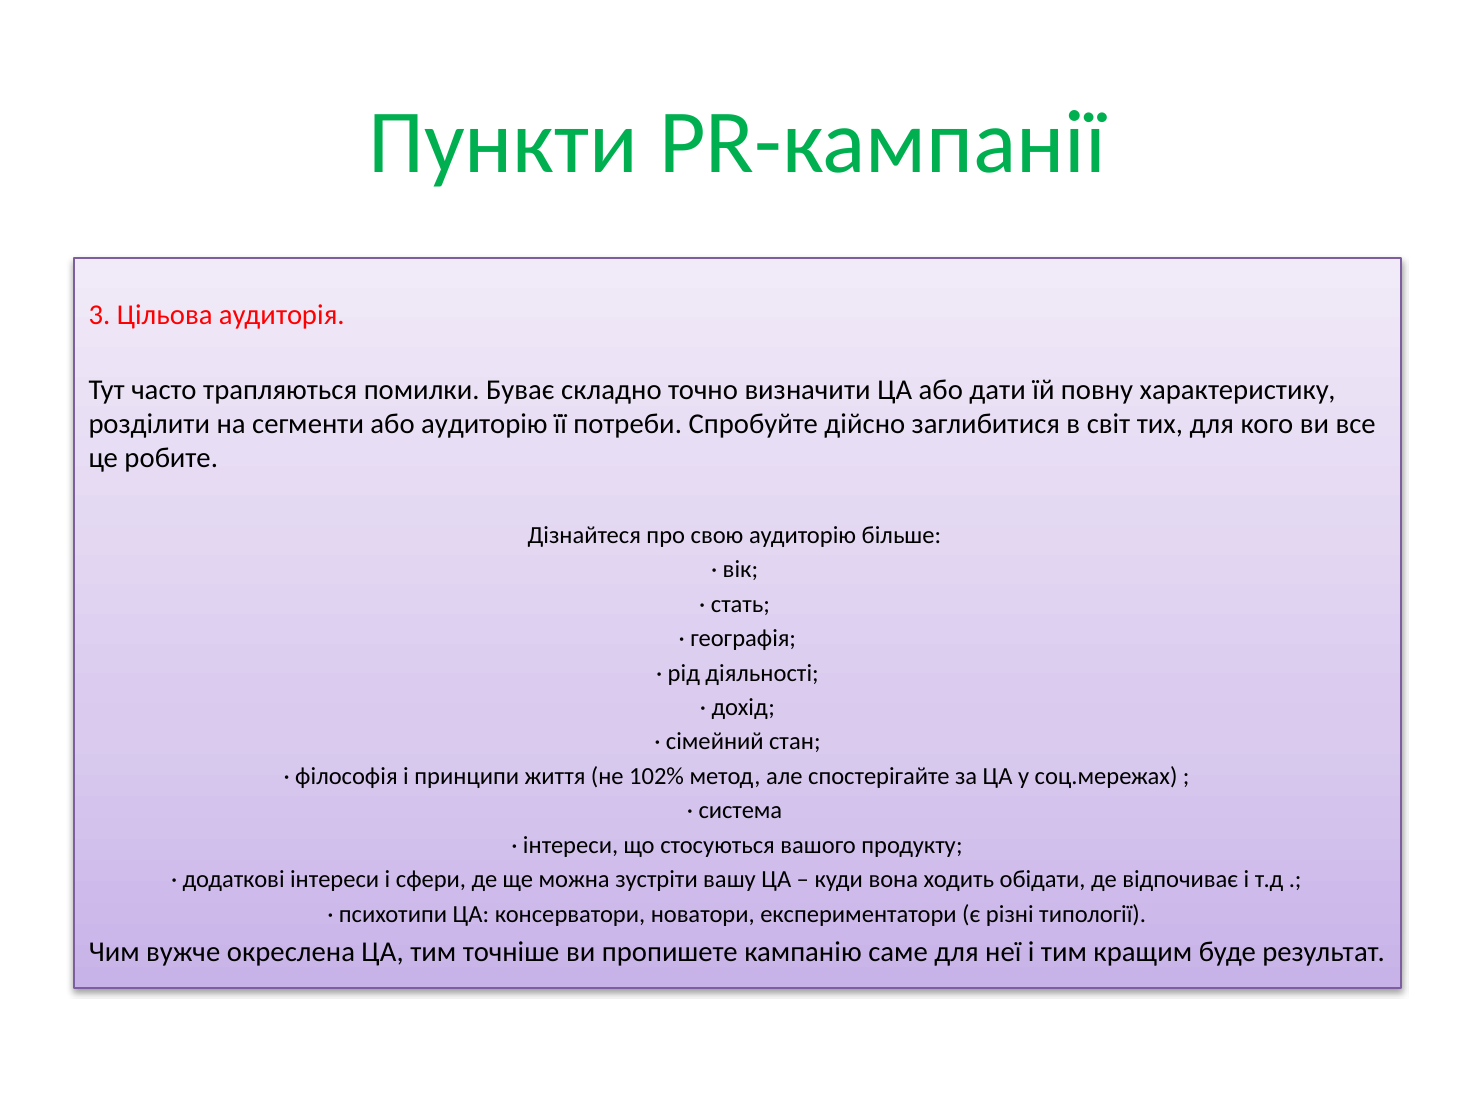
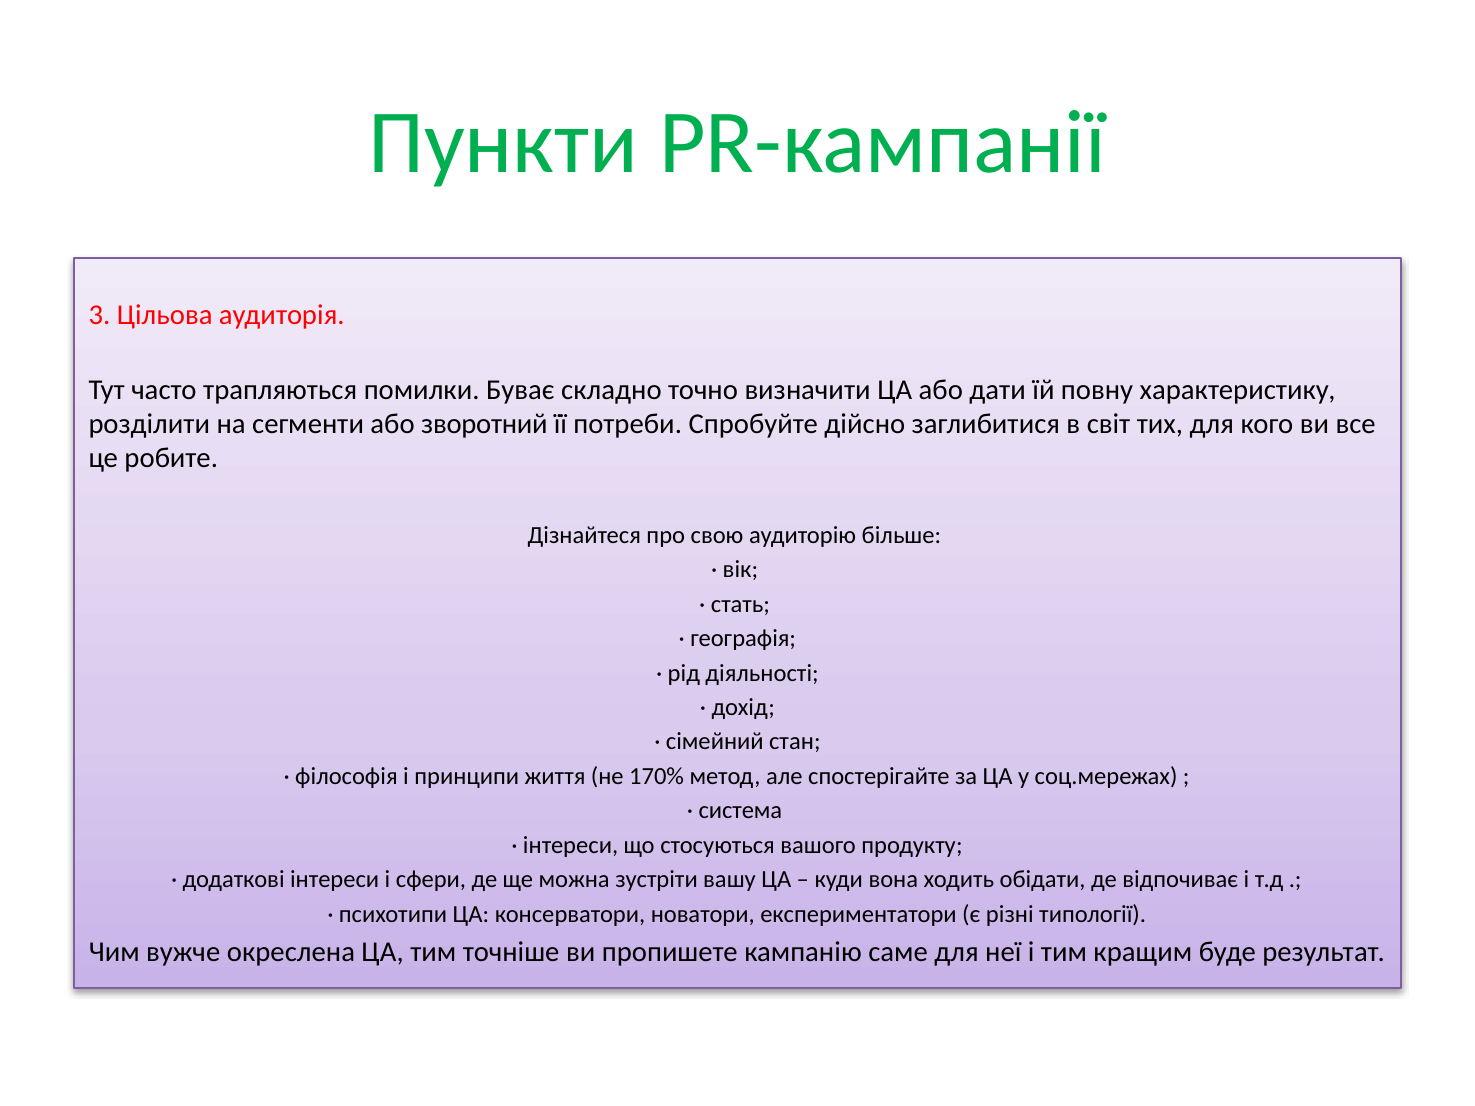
або аудиторію: аудиторію -> зворотний
102%: 102% -> 170%
